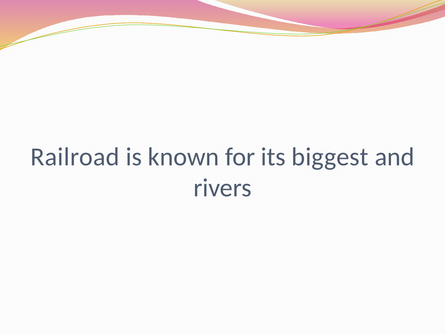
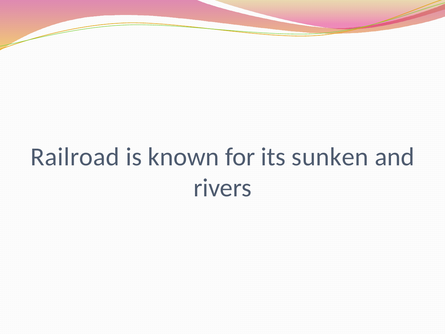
biggest: biggest -> sunken
